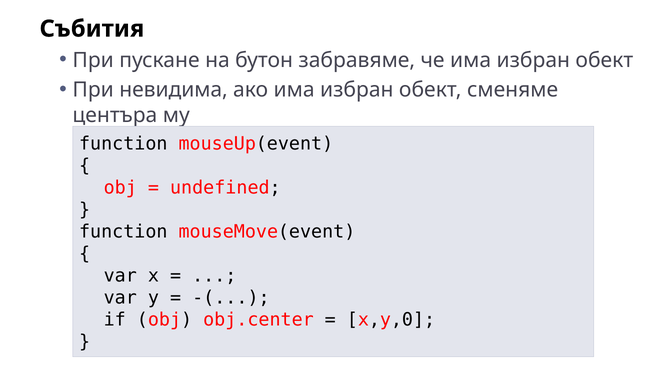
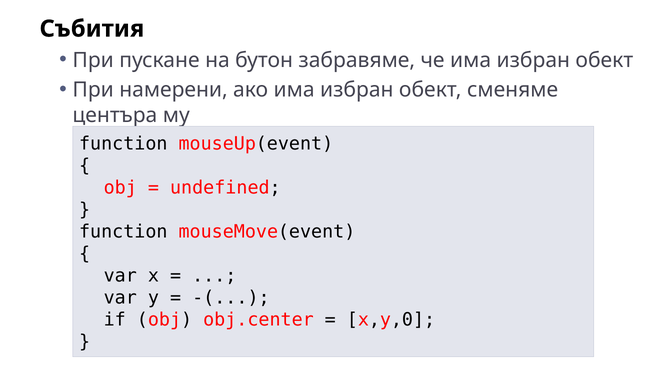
невидима: невидима -> намерени
